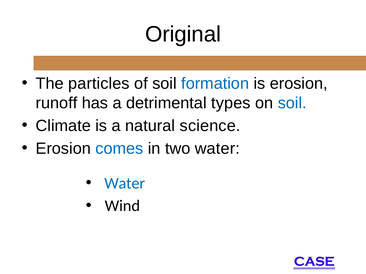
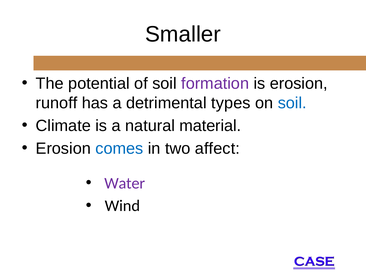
Original: Original -> Smaller
particles: particles -> potential
formation colour: blue -> purple
science: science -> material
two water: water -> affect
Water at (125, 183) colour: blue -> purple
